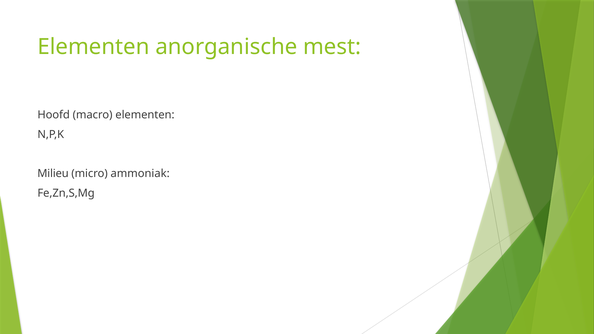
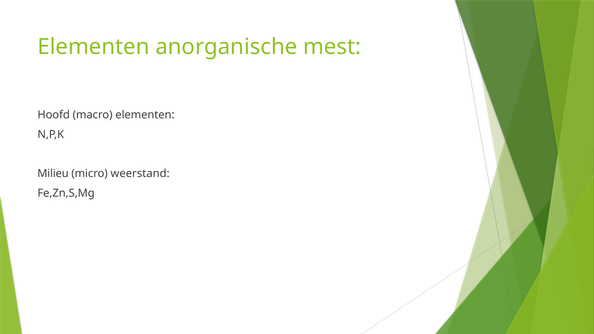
ammoniak: ammoniak -> weerstand
